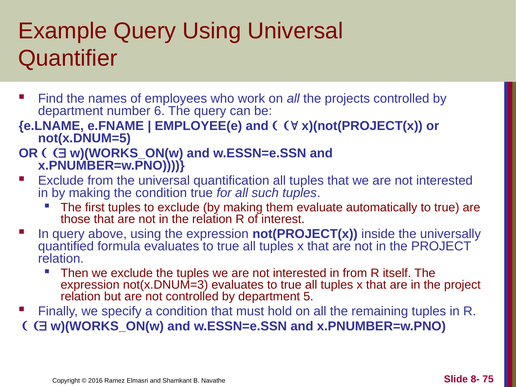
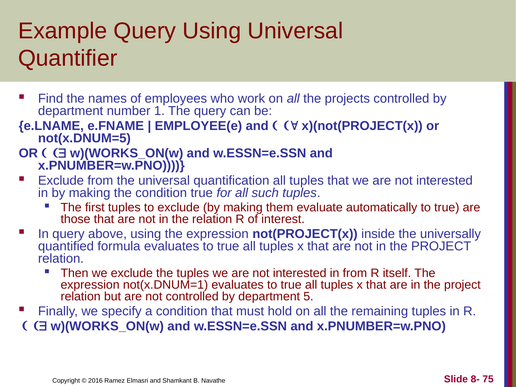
6: 6 -> 1
not(x.DNUM=3: not(x.DNUM=3 -> not(x.DNUM=1
